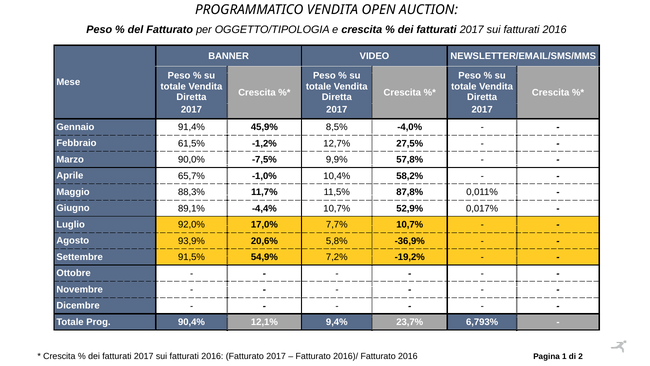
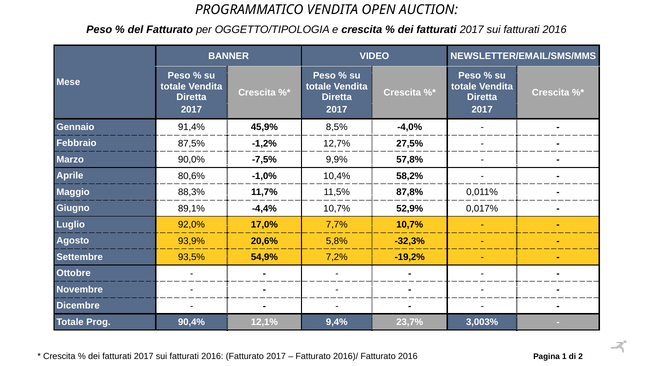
61,5%: 61,5% -> 87,5%
65,7%: 65,7% -> 80,6%
-36,9%: -36,9% -> -32,3%
91,5%: 91,5% -> 93,5%
6,793%: 6,793% -> 3,003%
